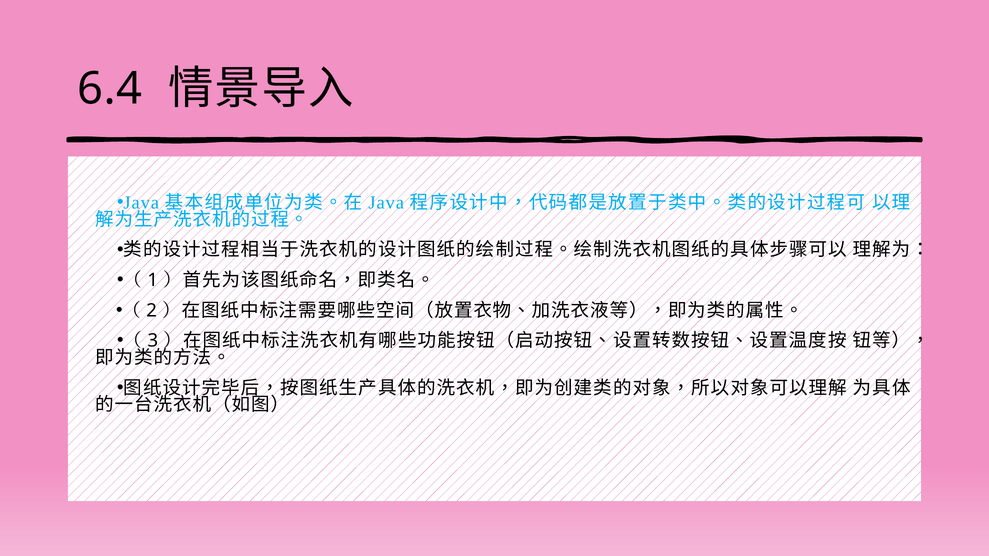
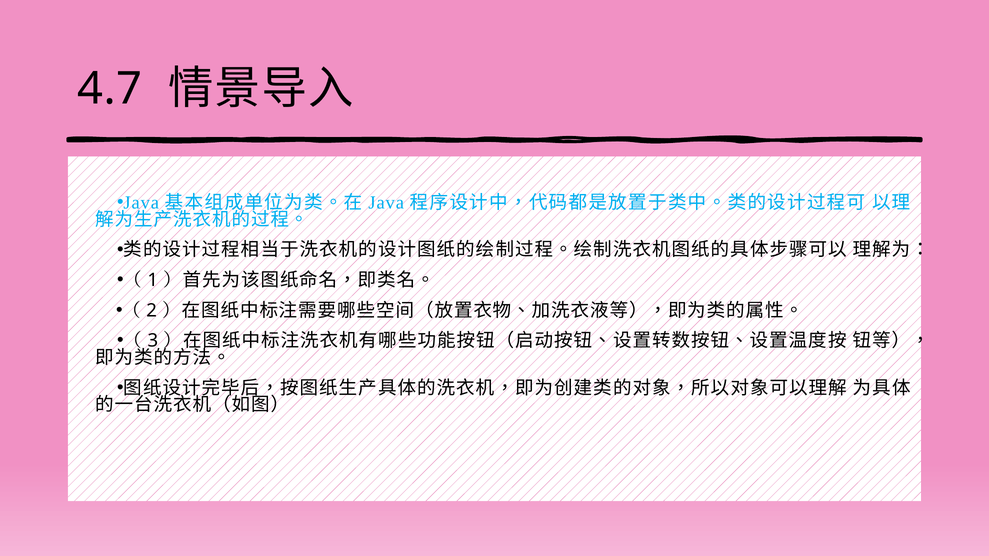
6.4: 6.4 -> 4.7
